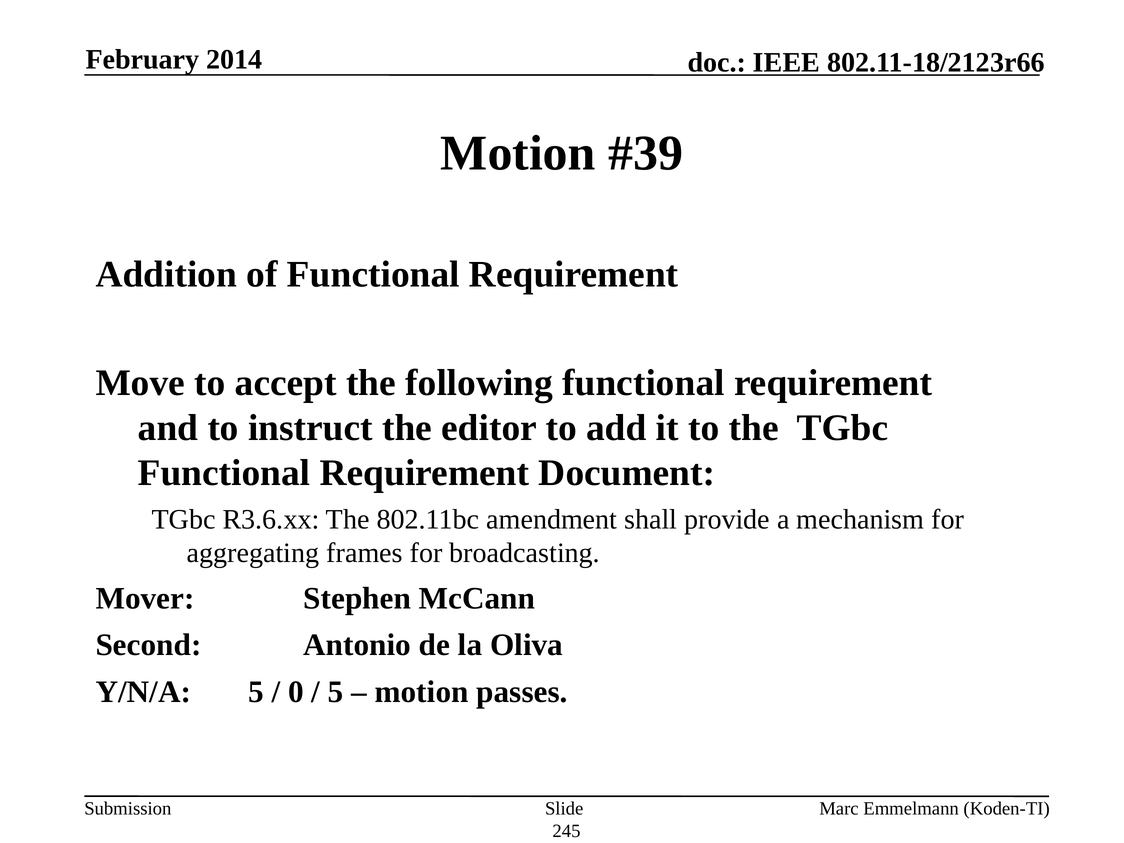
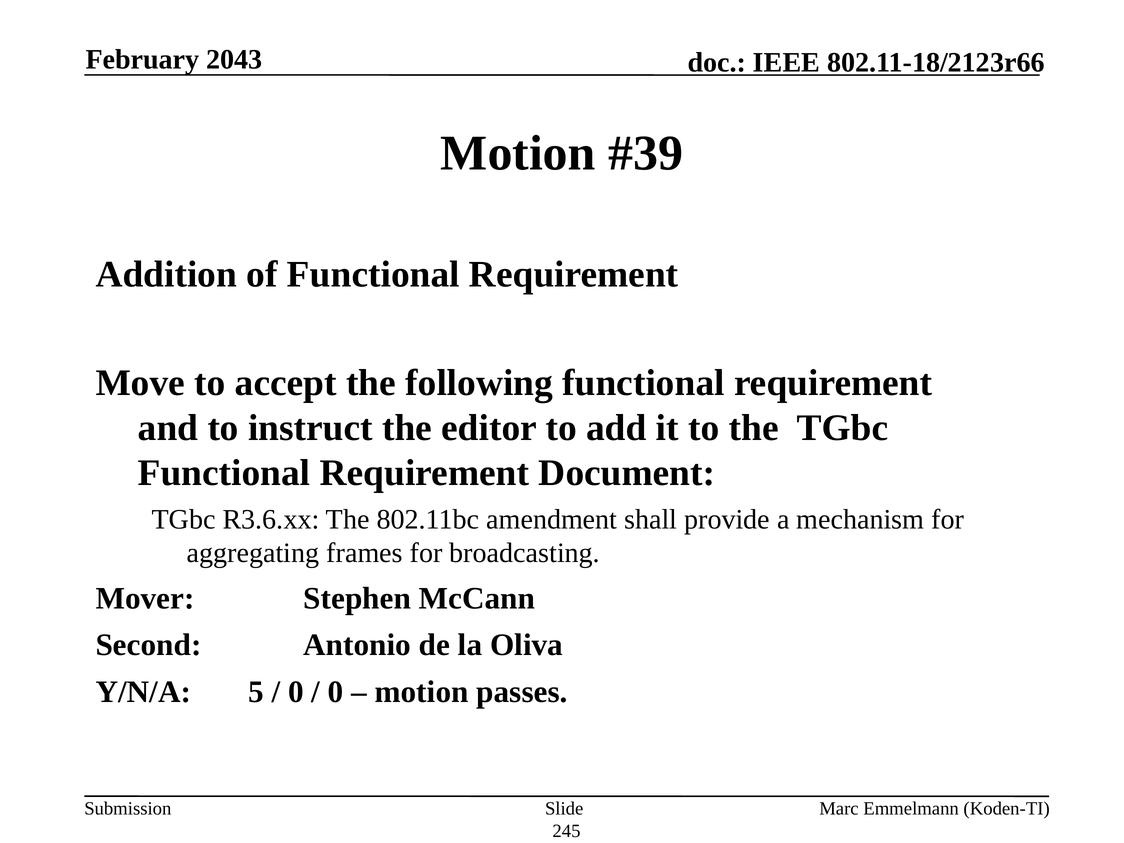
2014: 2014 -> 2043
5 at (336, 692): 5 -> 0
